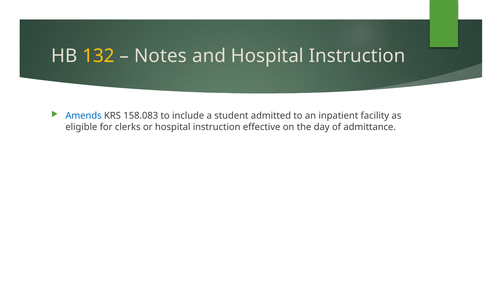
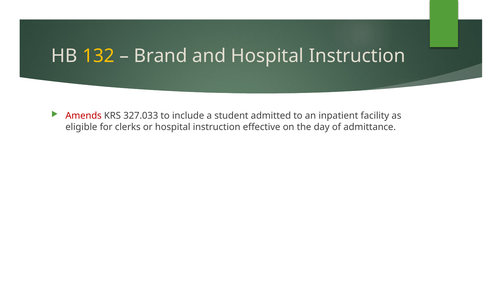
Notes: Notes -> Brand
Amends colour: blue -> red
158.083: 158.083 -> 327.033
